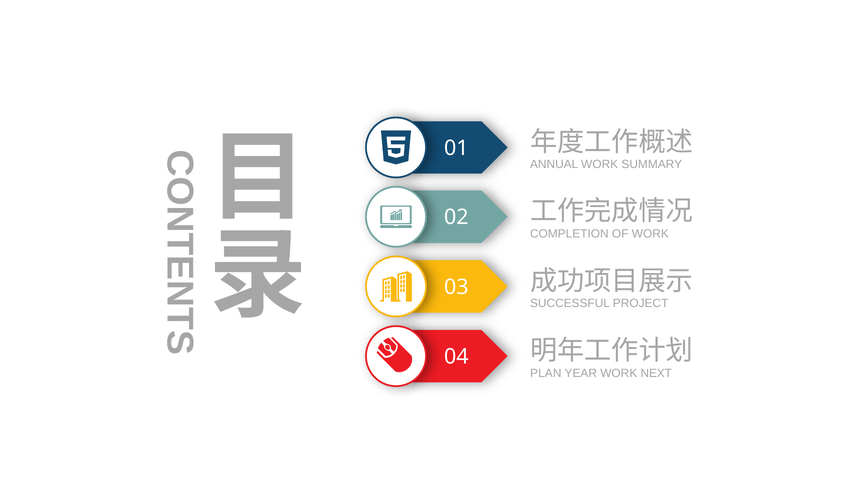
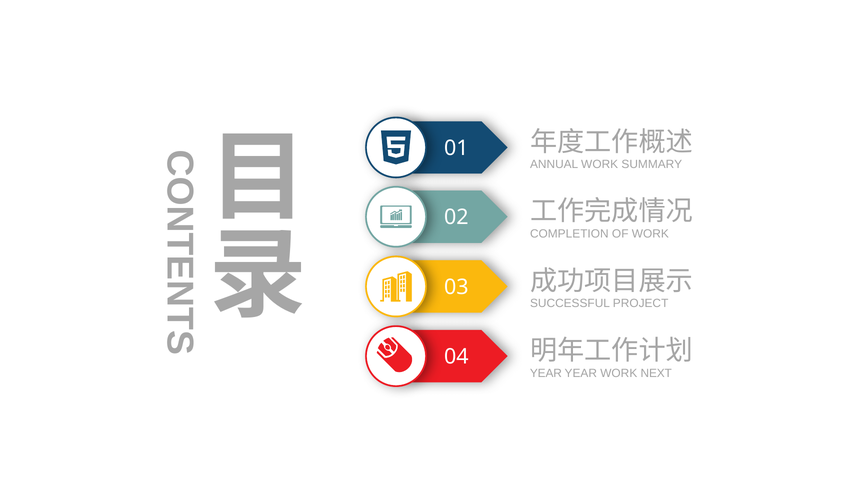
PLAN at (546, 373): PLAN -> YEAR
